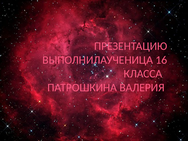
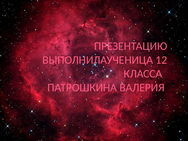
16: 16 -> 12
